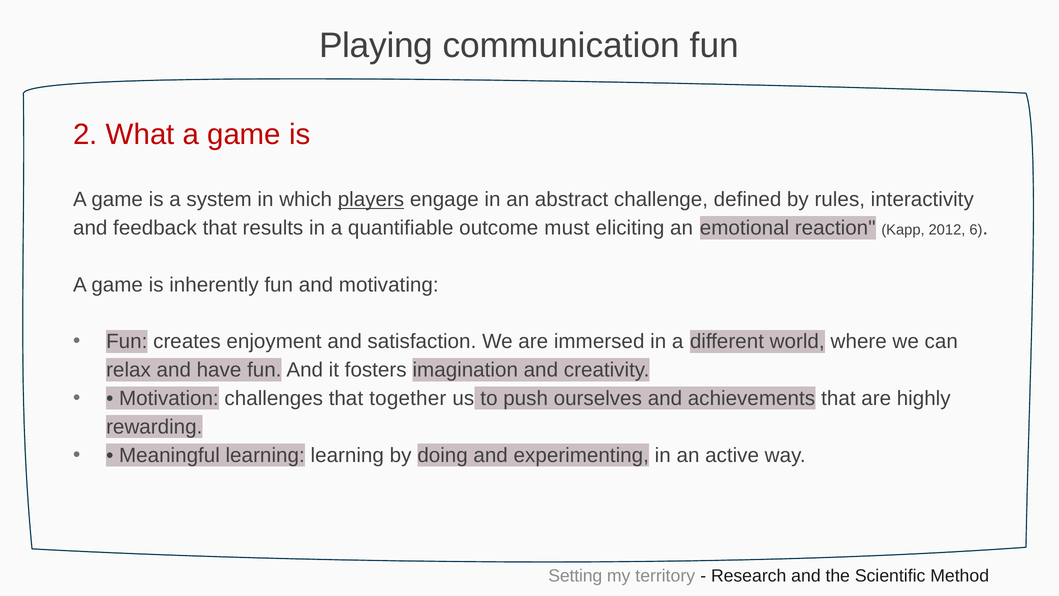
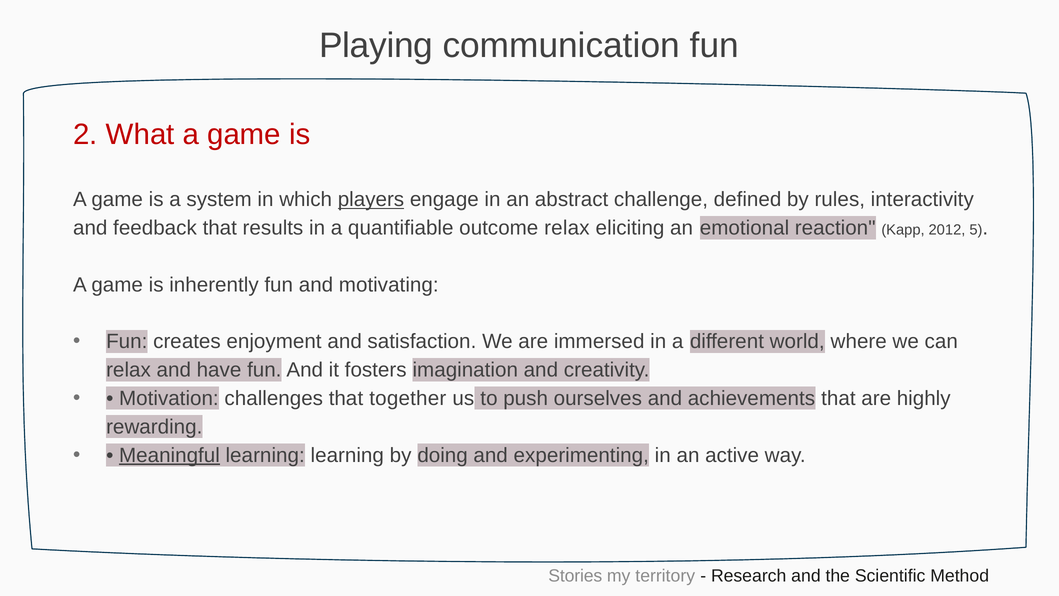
outcome must: must -> relax
6: 6 -> 5
Meaningful underline: none -> present
Setting: Setting -> Stories
